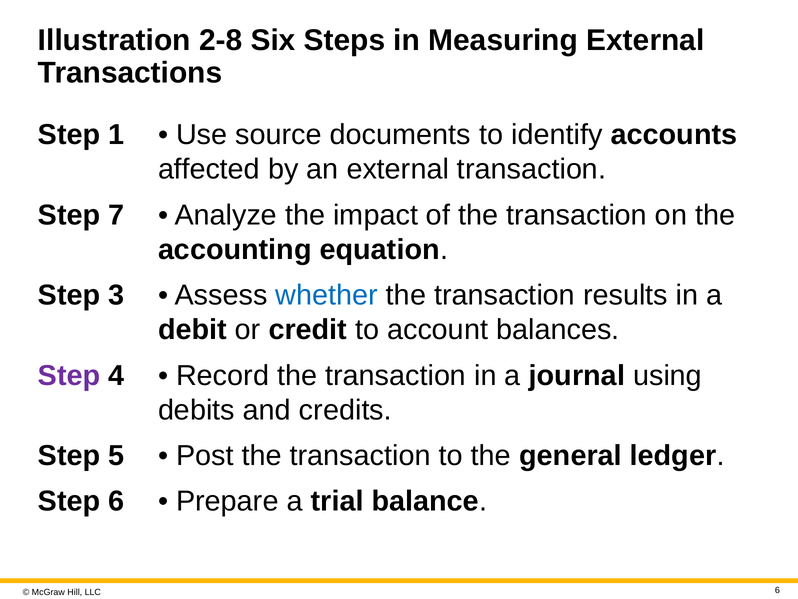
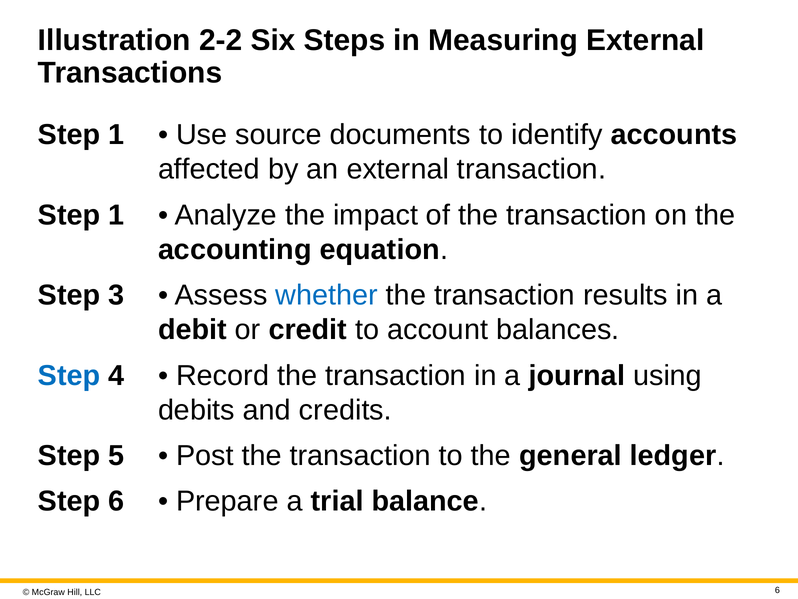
2-8: 2-8 -> 2-2
7 at (116, 215): 7 -> 1
Step at (69, 375) colour: purple -> blue
